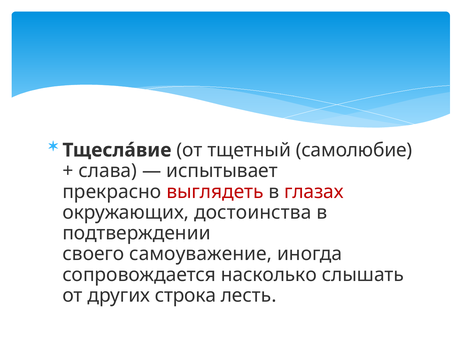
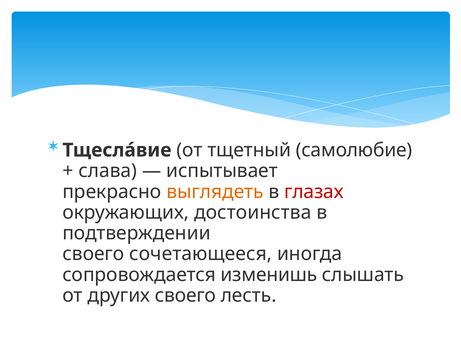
выглядеть colour: red -> orange
самоуважение: самоуважение -> сочетающееся
насколько: насколько -> изменишь
других строка: строка -> своего
